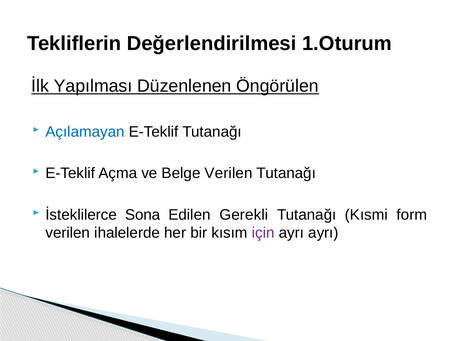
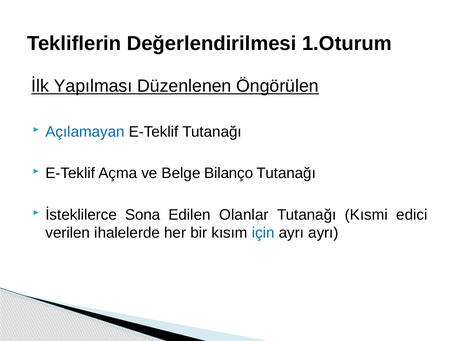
Belge Verilen: Verilen -> Bilanço
Gerekli: Gerekli -> Olanlar
form: form -> edici
için colour: purple -> blue
